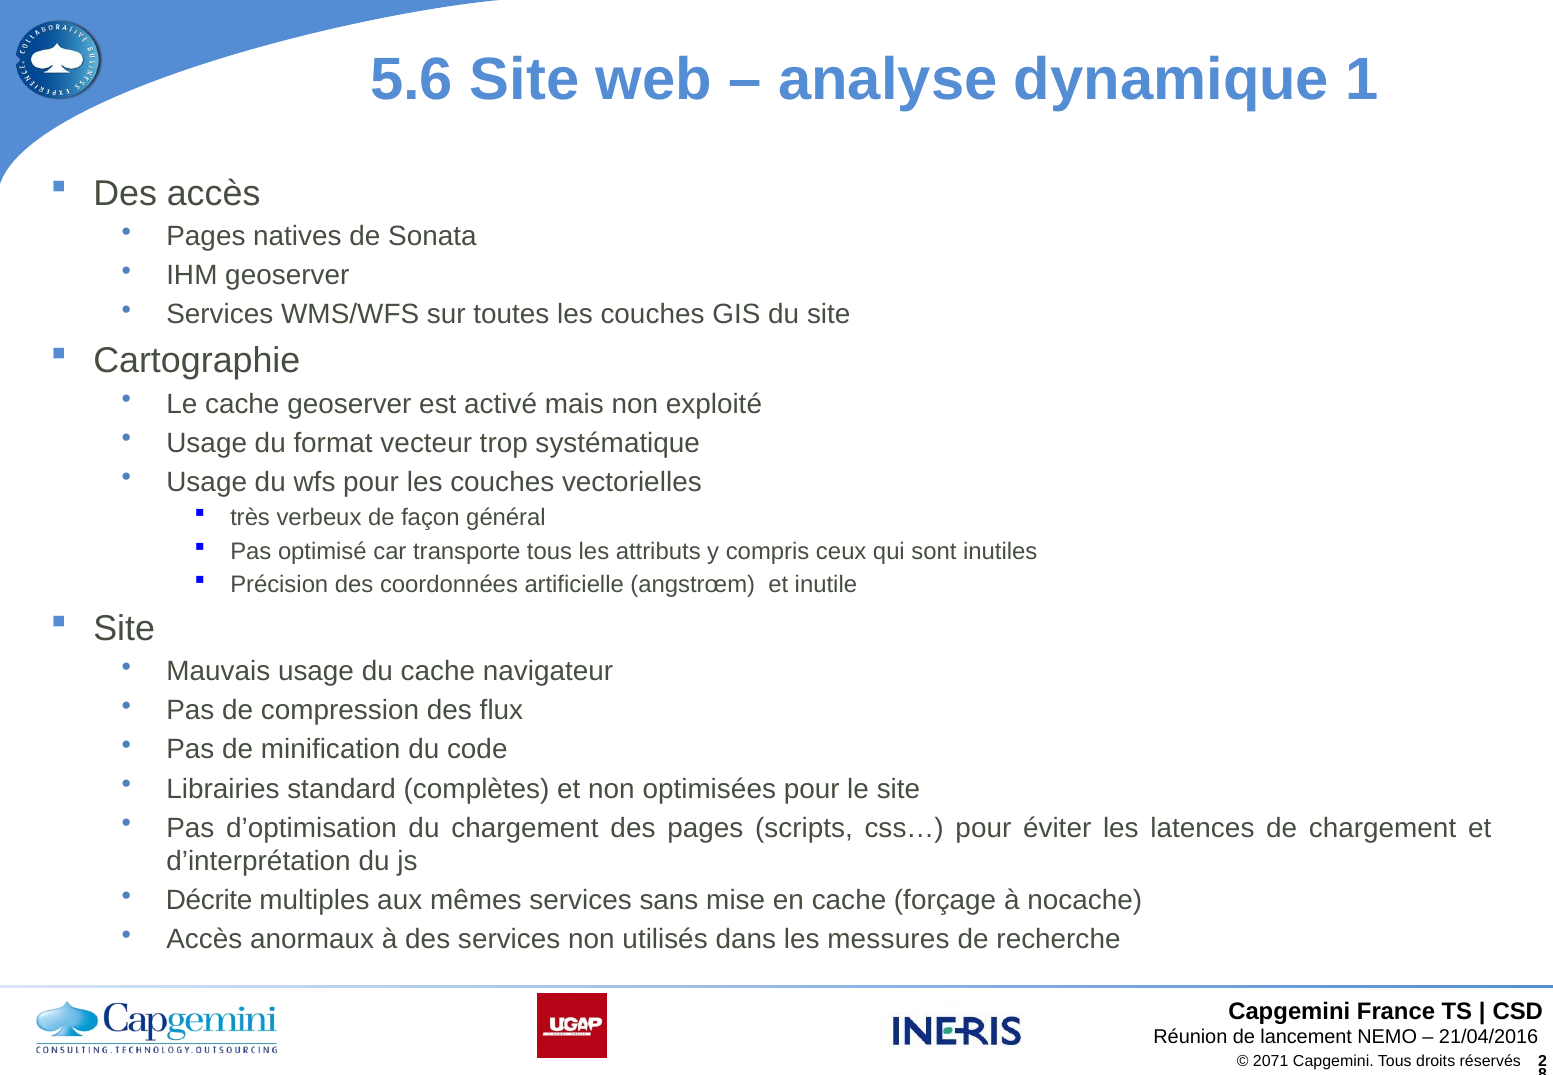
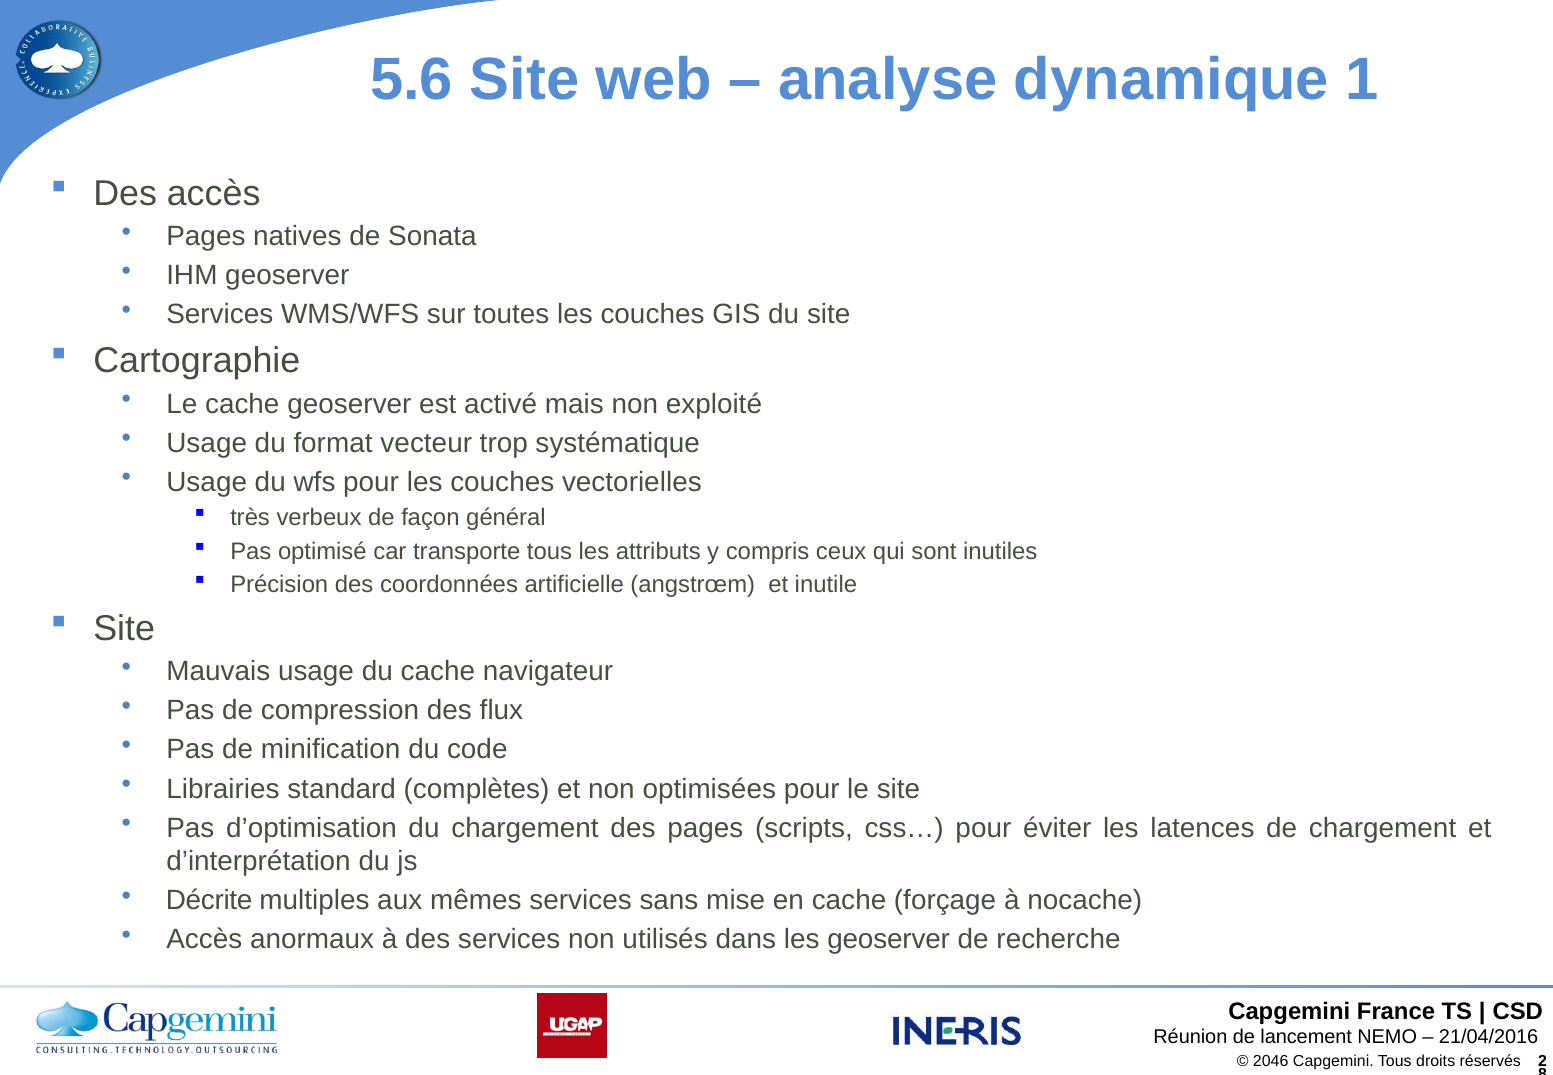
les messures: messures -> geoserver
2071: 2071 -> 2046
